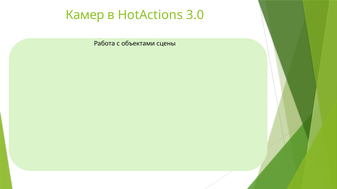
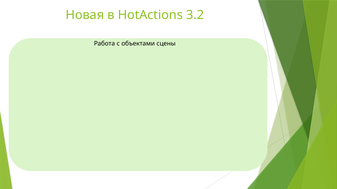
Камер: Камер -> Новая
3.0: 3.0 -> 3.2
